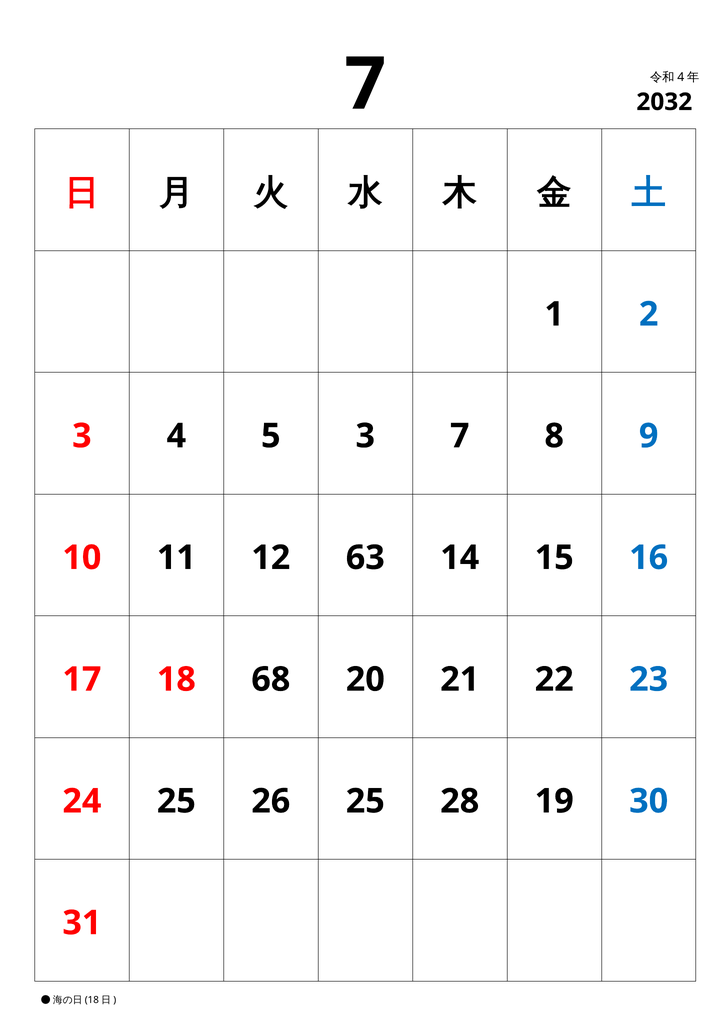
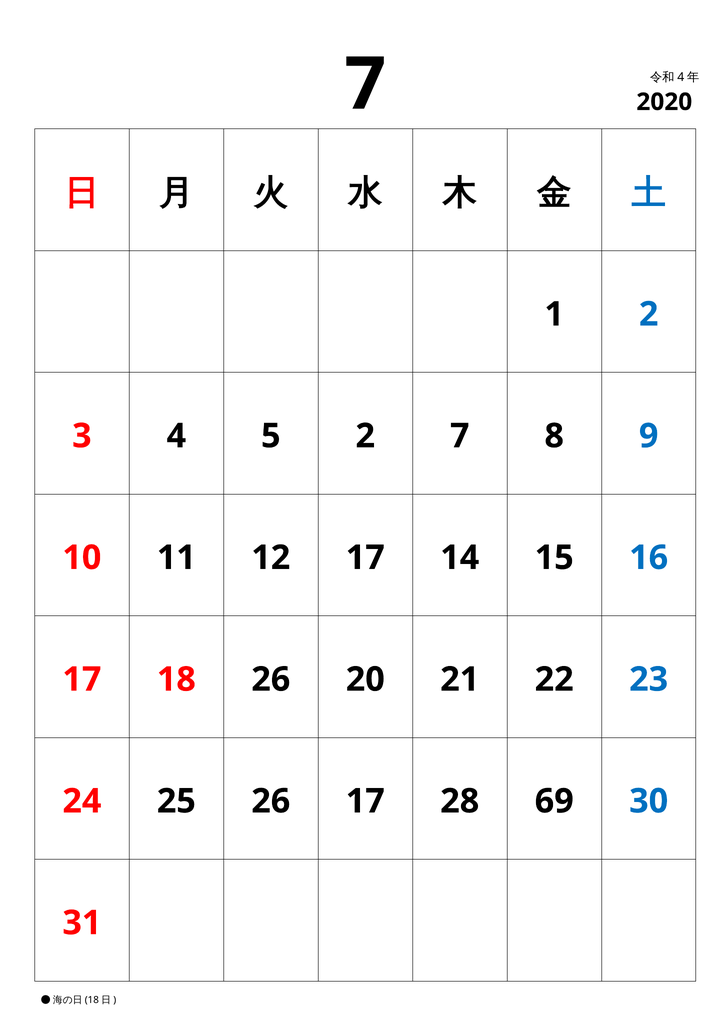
2032: 2032 -> 2020
5 3: 3 -> 2
12 63: 63 -> 17
18 68: 68 -> 26
26 25: 25 -> 17
19: 19 -> 69
